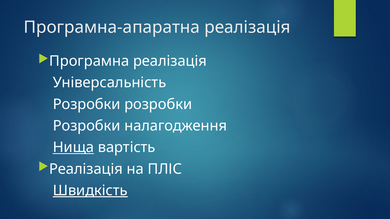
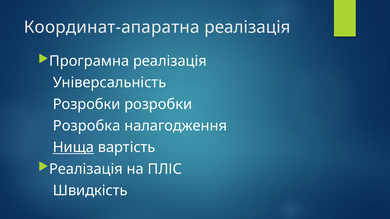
Програмна-апаратна: Програмна-апаратна -> Координат-апаратна
Розробки at (87, 126): Розробки -> Розробка
Швидкість underline: present -> none
